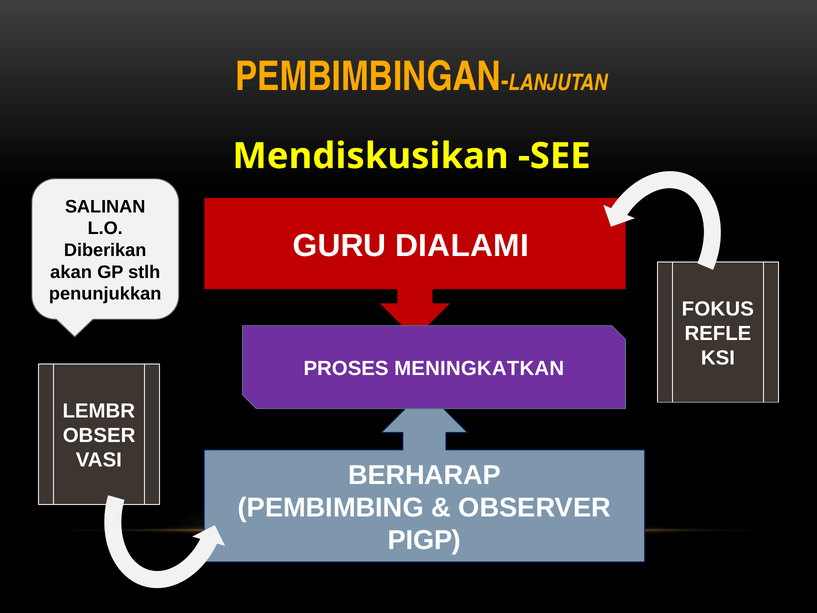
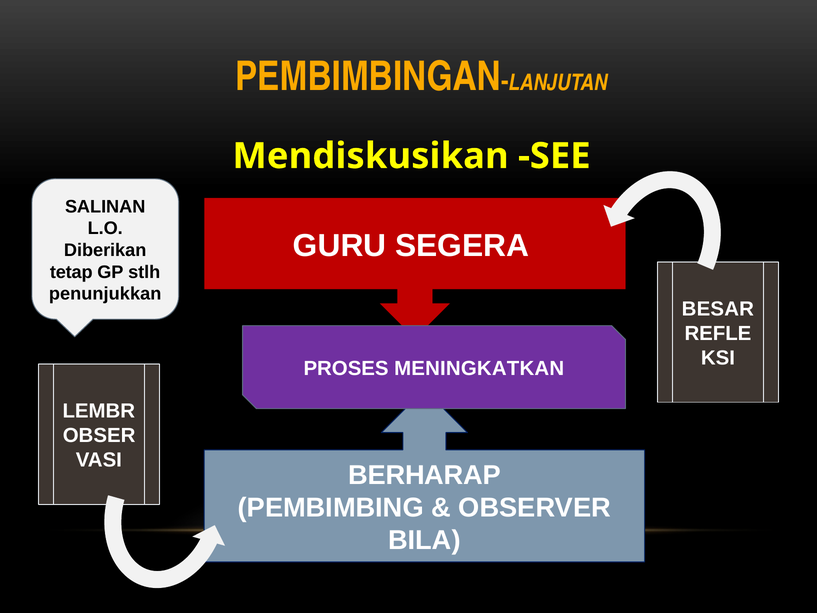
DIALAMI: DIALAMI -> SEGERA
akan: akan -> tetap
FOKUS: FOKUS -> BESAR
PIGP: PIGP -> BILA
